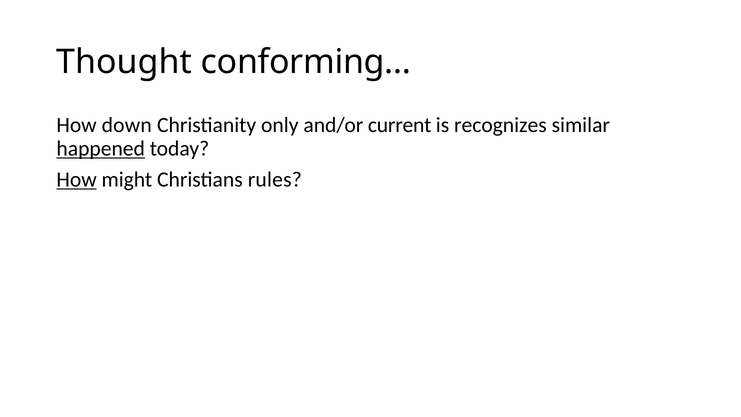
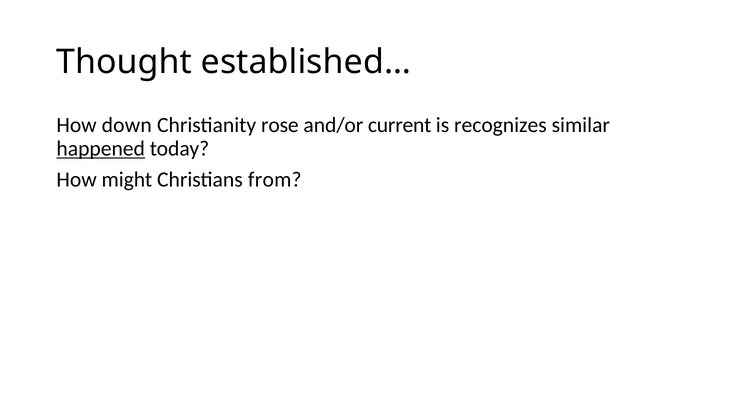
conforming…: conforming… -> established…
only: only -> rose
How at (77, 180) underline: present -> none
rules: rules -> from
